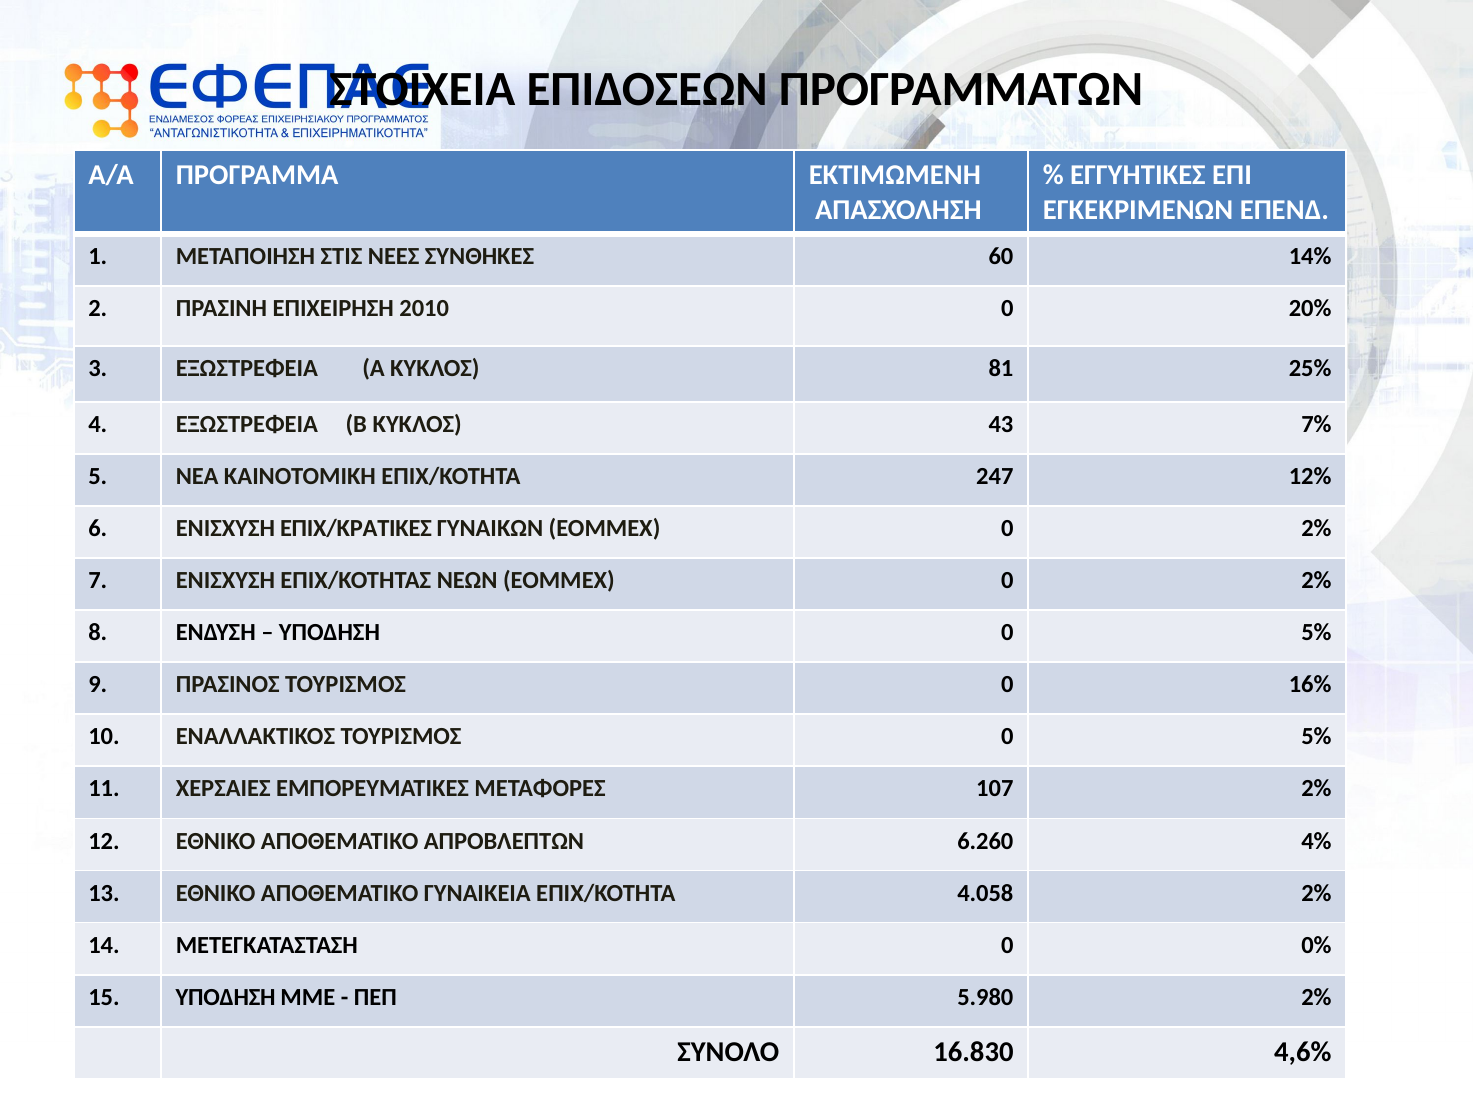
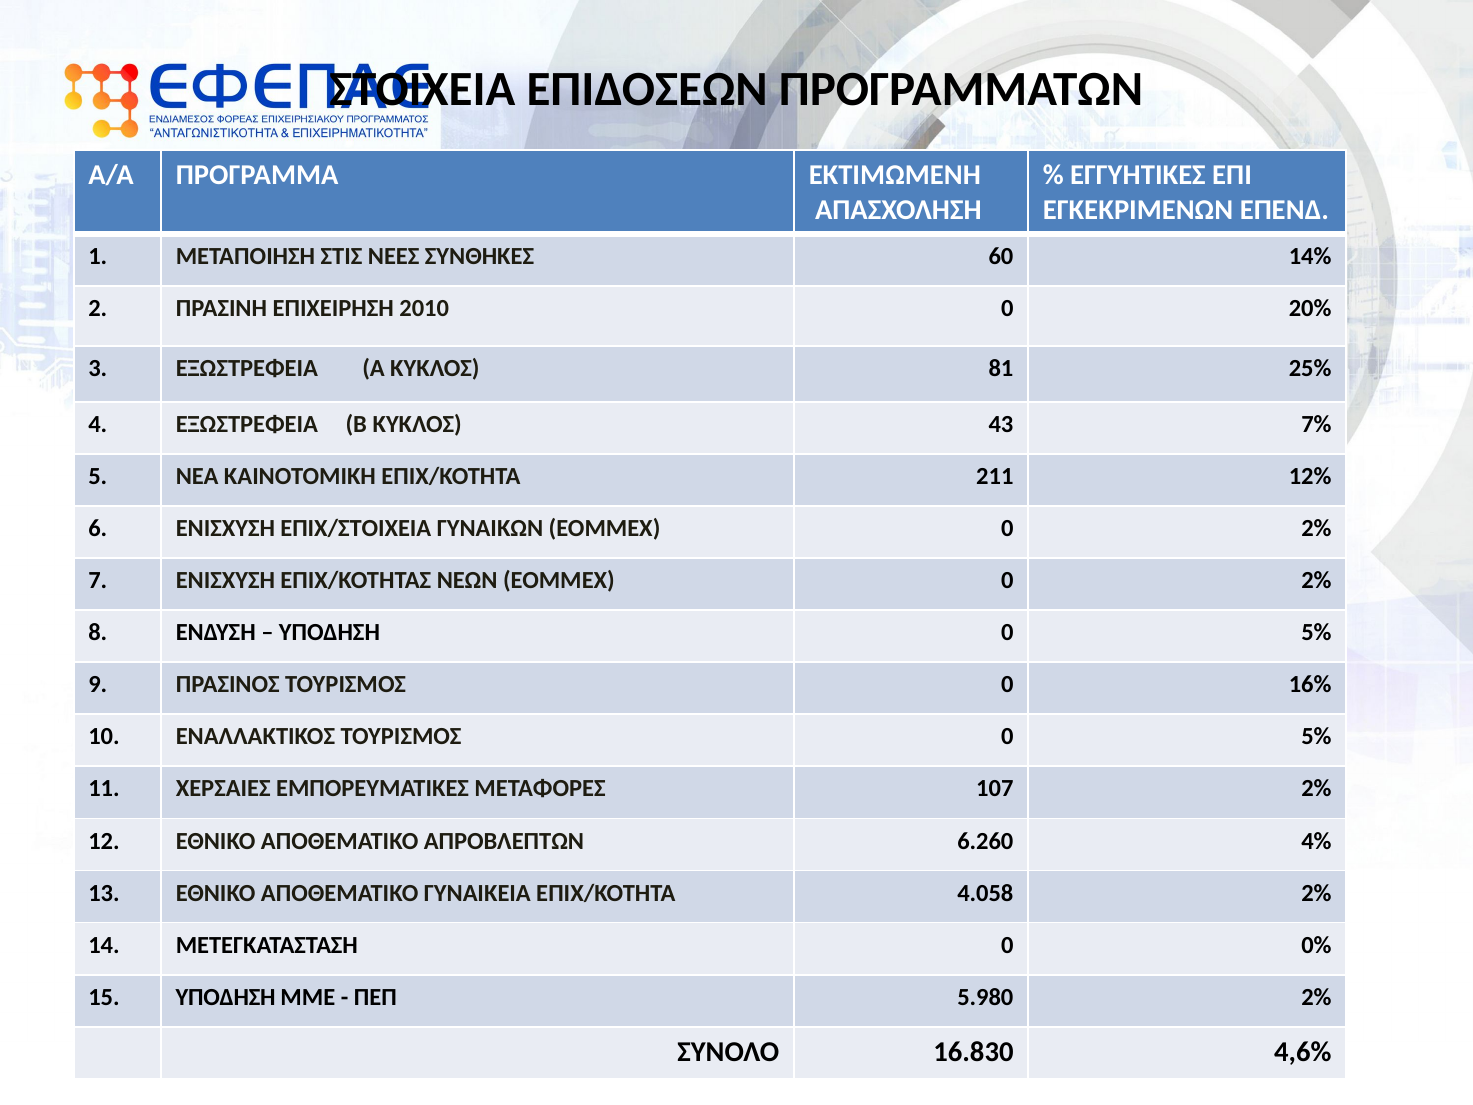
247: 247 -> 211
ΕΠΙΧ/ΚΡΑΤΙΚΕΣ: ΕΠΙΧ/ΚΡΑΤΙΚΕΣ -> ΕΠΙΧ/ΣΤΟΙΧΕΙΑ
